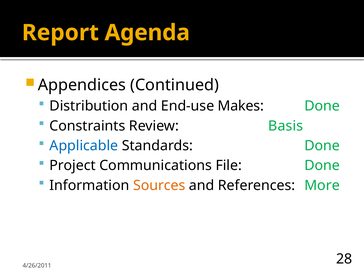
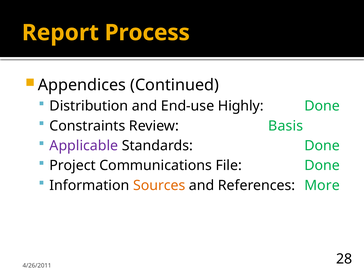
Agenda: Agenda -> Process
Makes: Makes -> Highly
Applicable colour: blue -> purple
